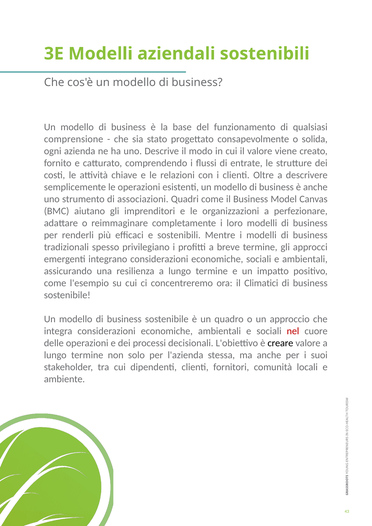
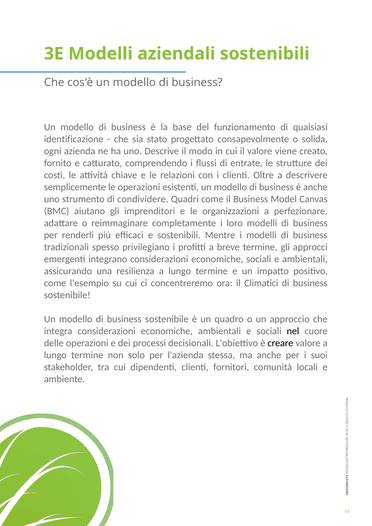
comprensione: comprensione -> identificazione
associazioni: associazioni -> condividere
nel colour: red -> black
